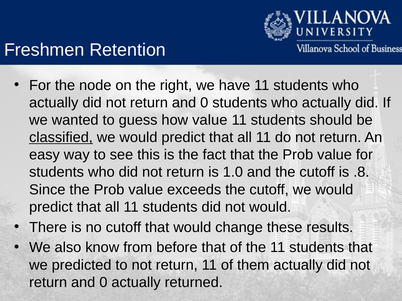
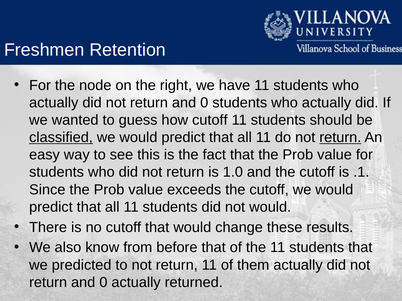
how value: value -> cutoff
return at (340, 138) underline: none -> present
.8: .8 -> .1
